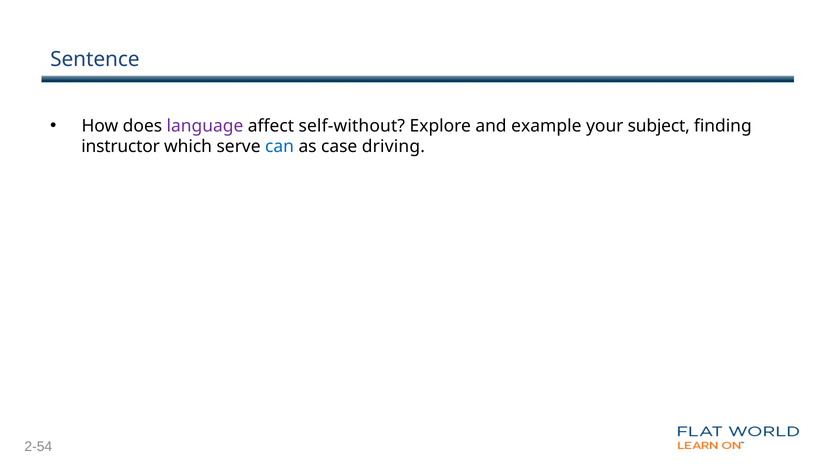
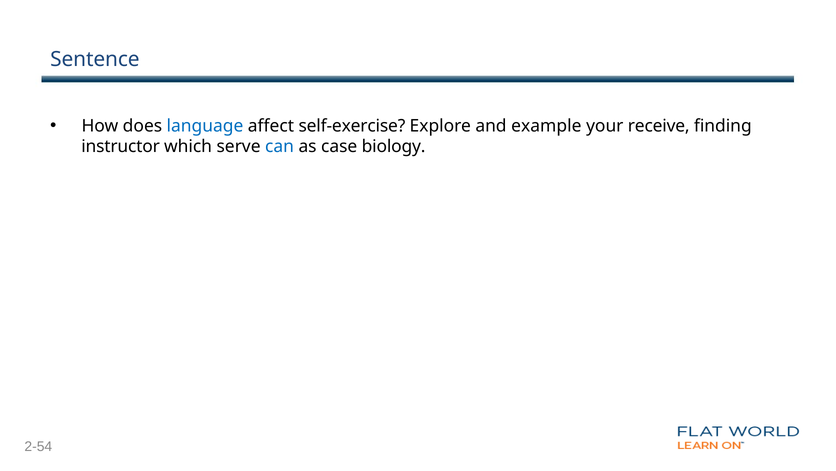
language colour: purple -> blue
self-without: self-without -> self-exercise
subject: subject -> receive
driving: driving -> biology
